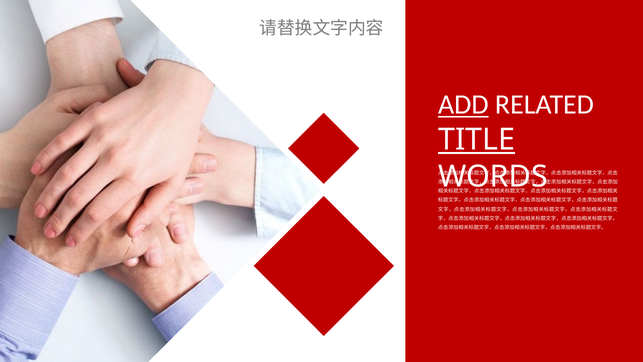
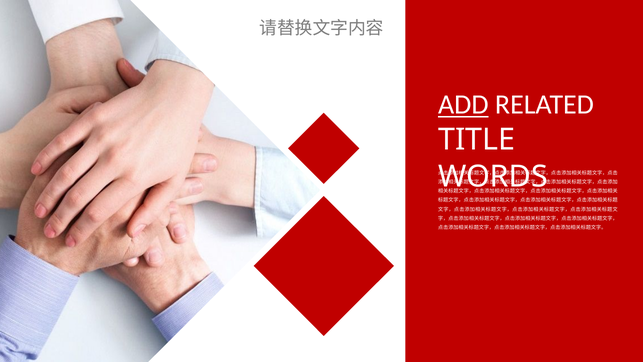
TITLE underline: present -> none
